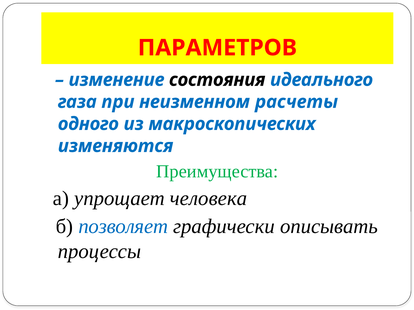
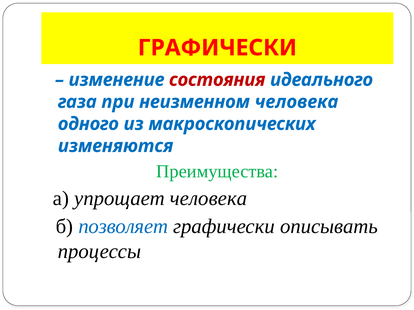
ПАРАМЕТРОВ at (217, 48): ПАРАМЕТРОВ -> ГРАФИЧЕСКИ
состояния colour: black -> red
неизменном расчеты: расчеты -> человека
